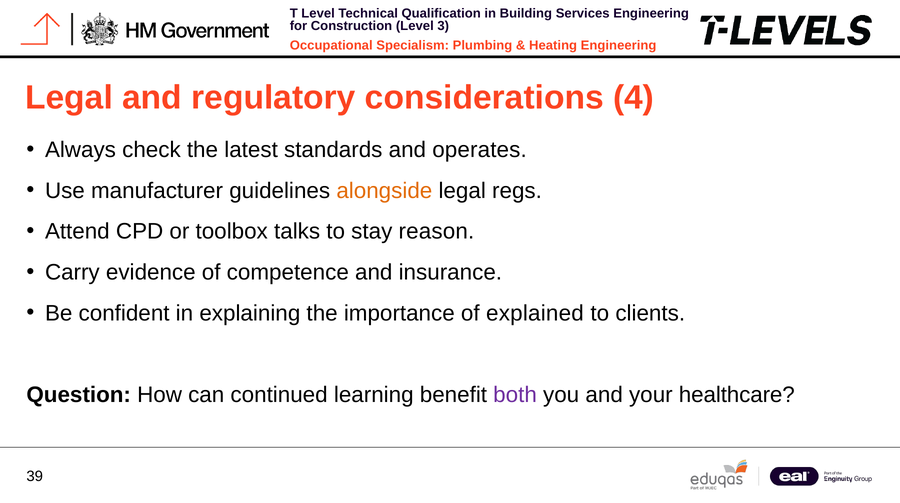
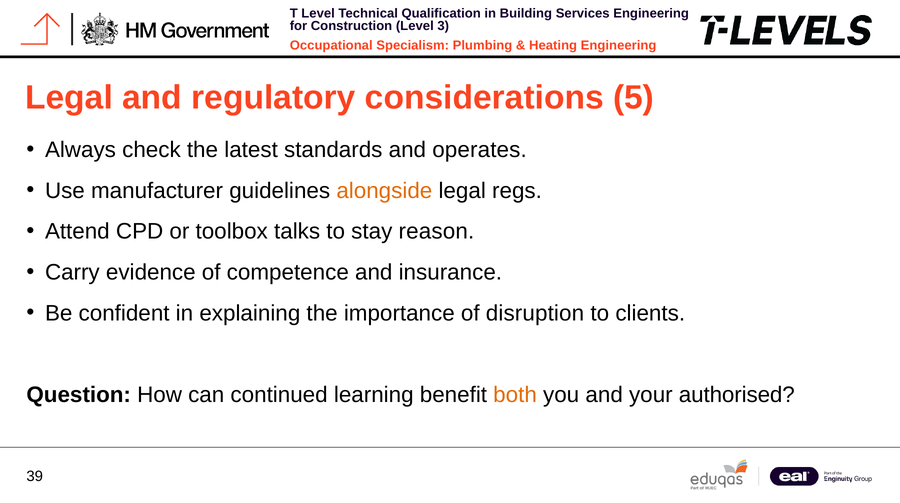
4: 4 -> 5
explained: explained -> disruption
both colour: purple -> orange
healthcare: healthcare -> authorised
